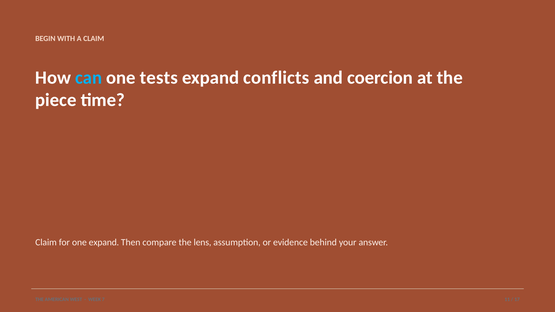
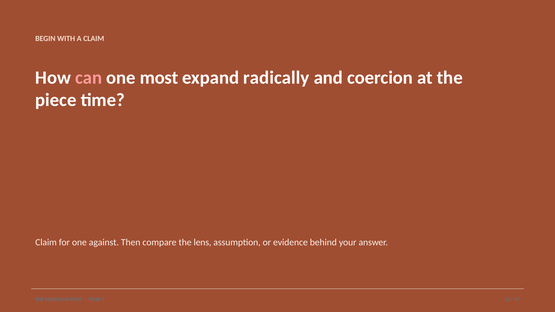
can colour: light blue -> pink
tests: tests -> most
conflicts: conflicts -> radically
one expand: expand -> against
